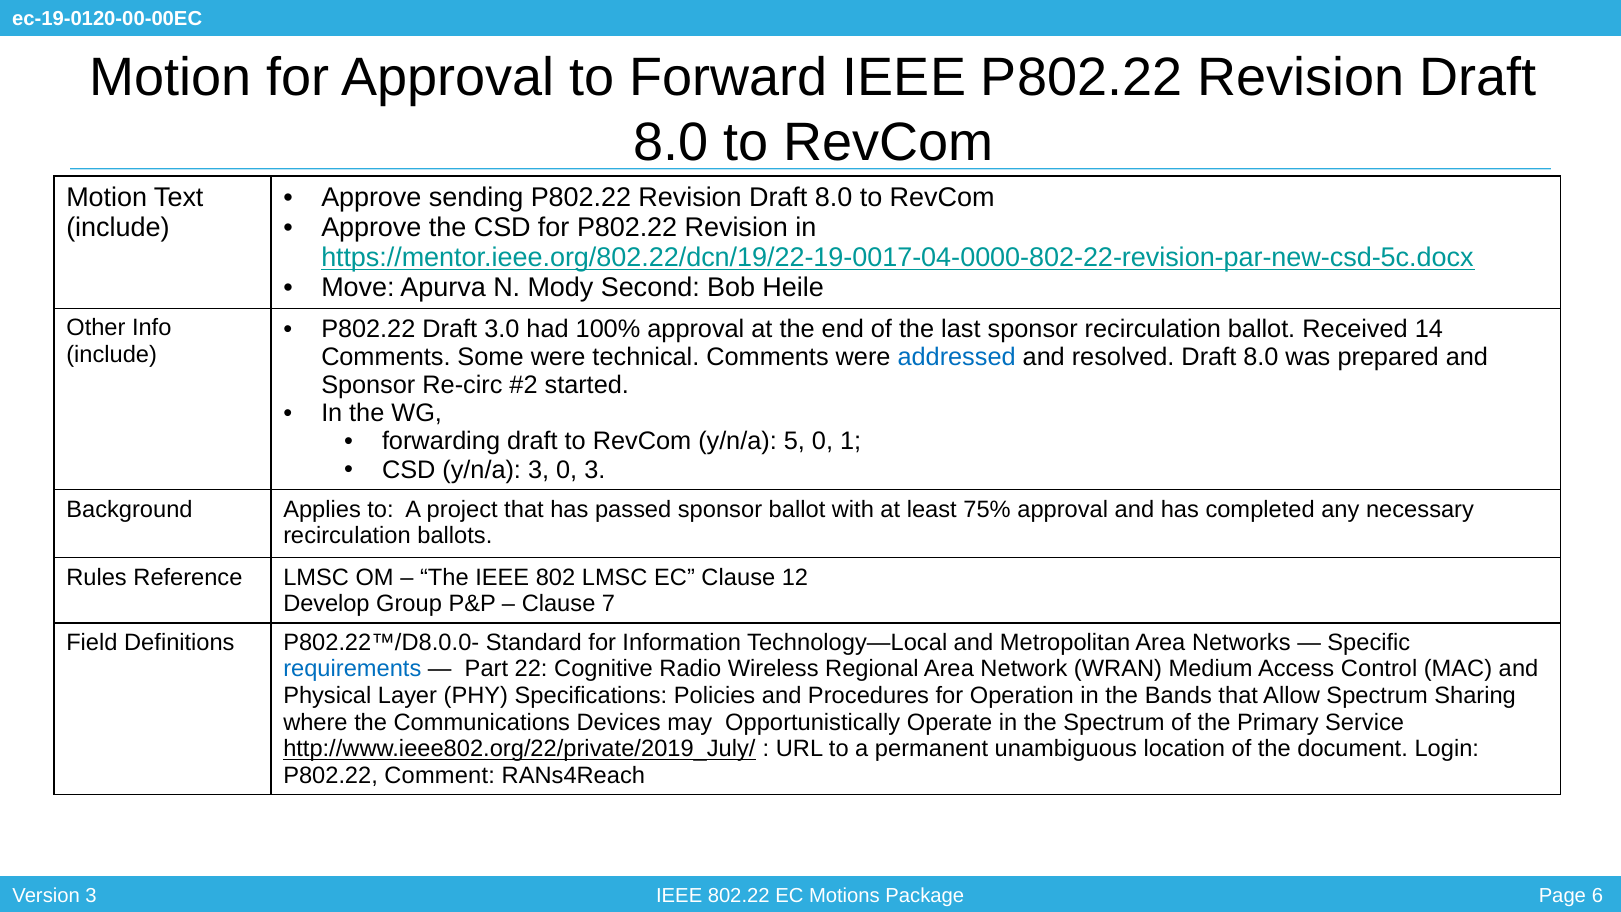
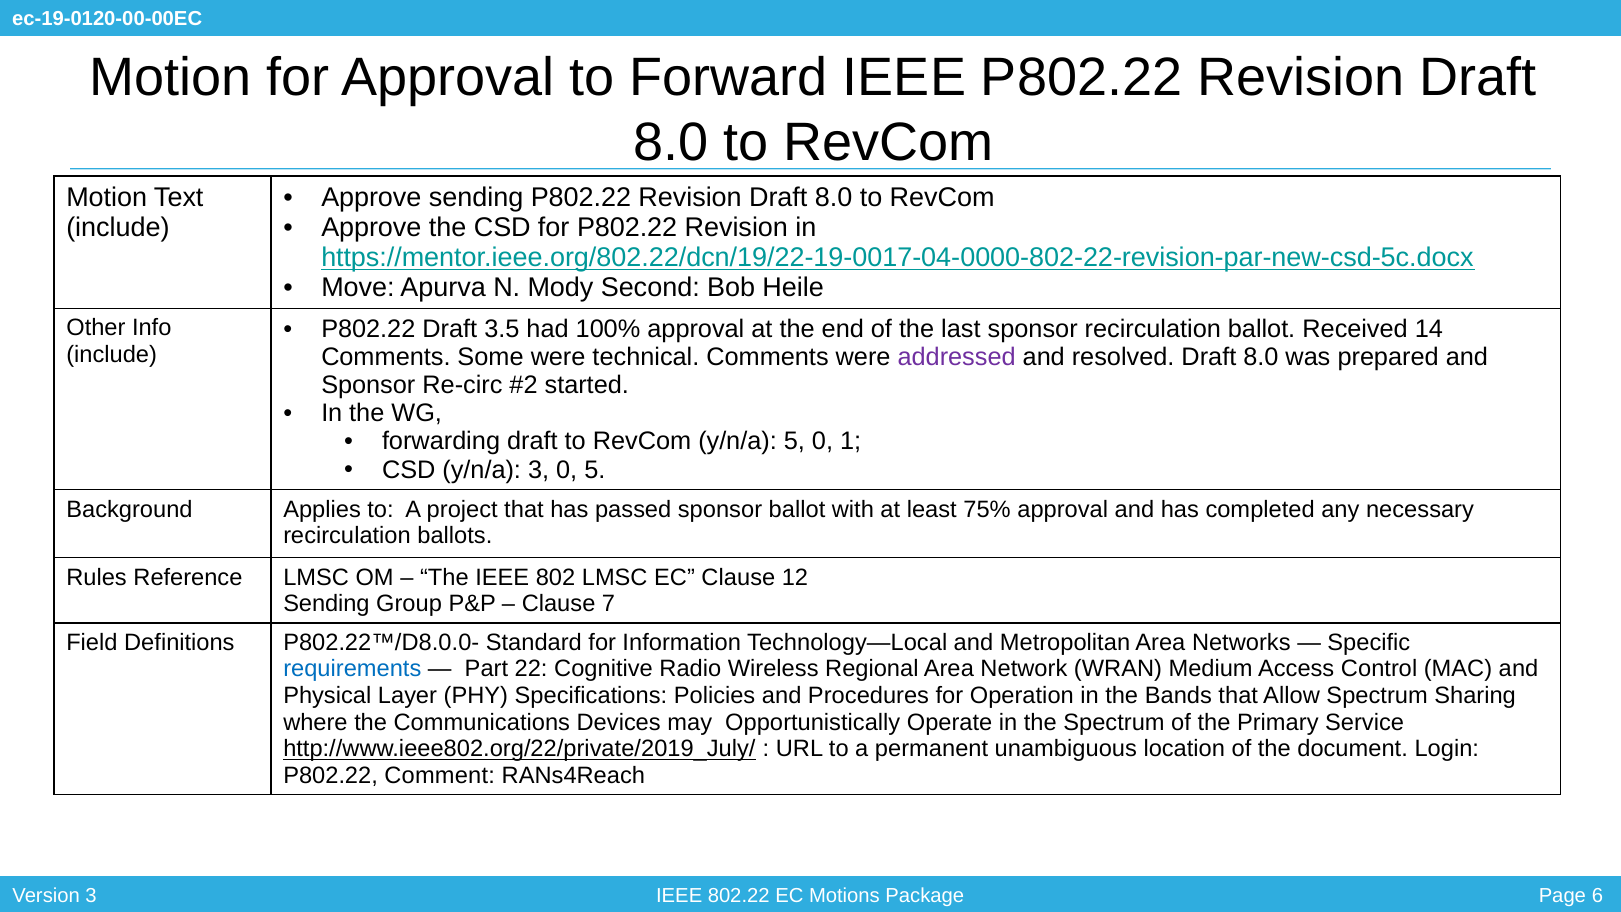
3.0: 3.0 -> 3.5
addressed colour: blue -> purple
0 3: 3 -> 5
Develop at (326, 604): Develop -> Sending
